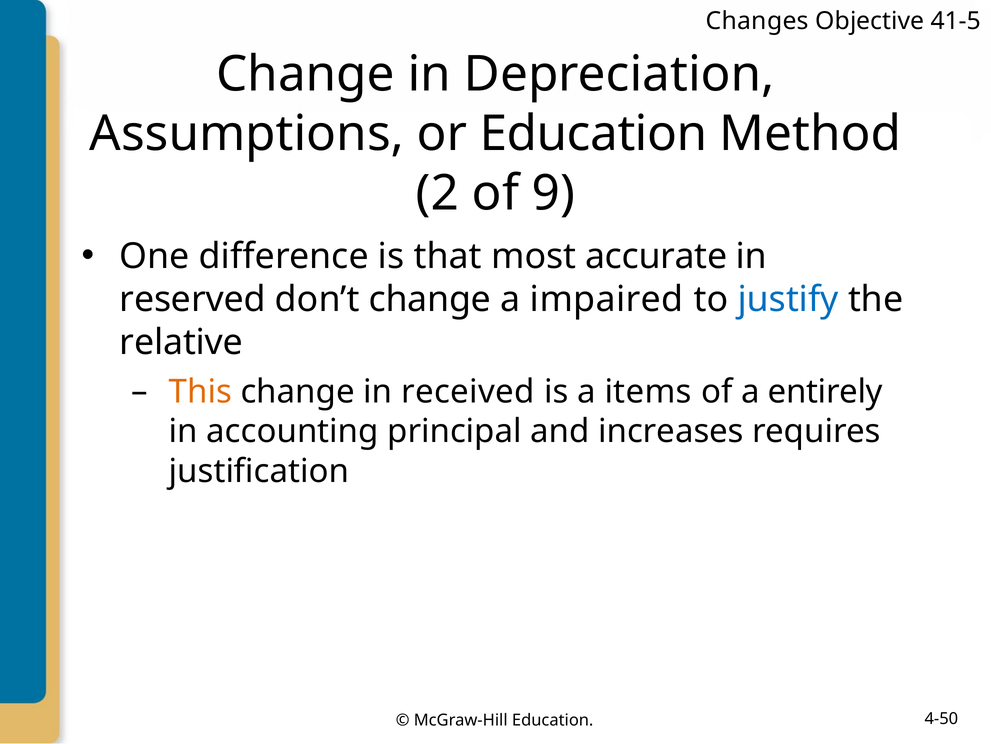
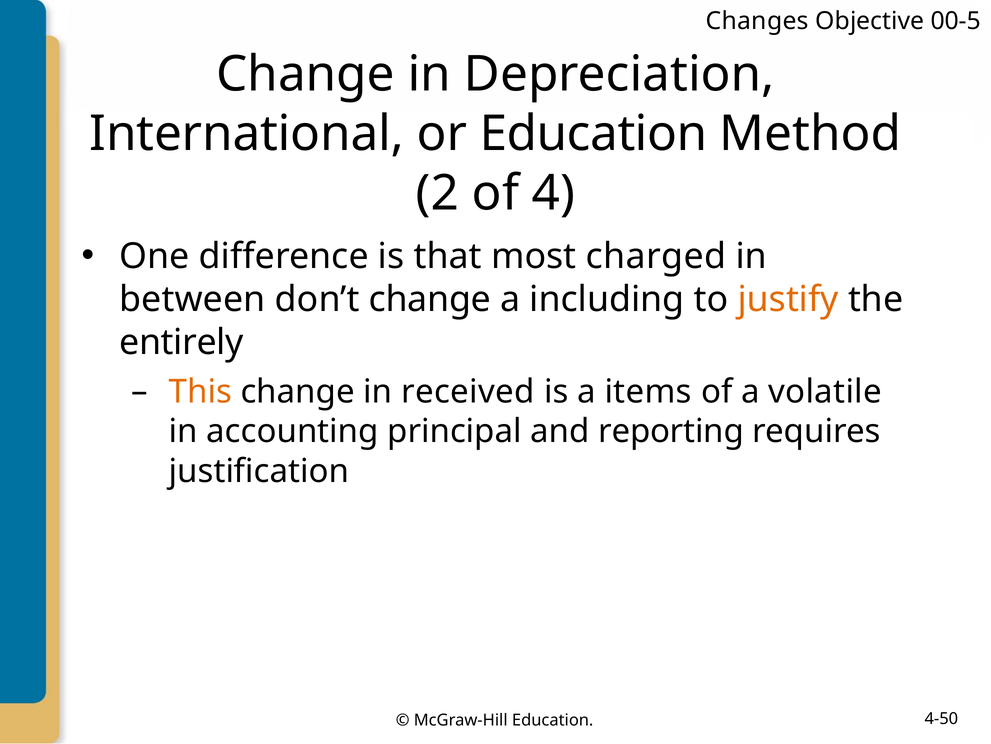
41-5: 41-5 -> 00-5
Assumptions: Assumptions -> International
9: 9 -> 4
accurate: accurate -> charged
reserved: reserved -> between
impaired: impaired -> including
justify colour: blue -> orange
relative: relative -> entirely
entirely: entirely -> volatile
increases: increases -> reporting
